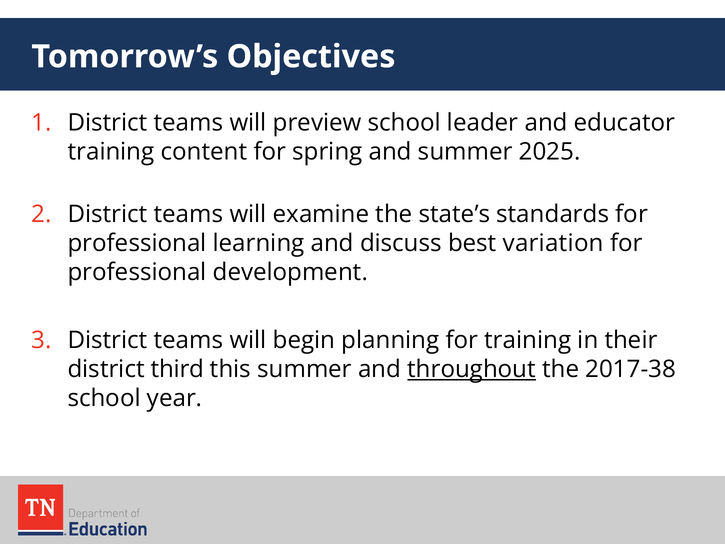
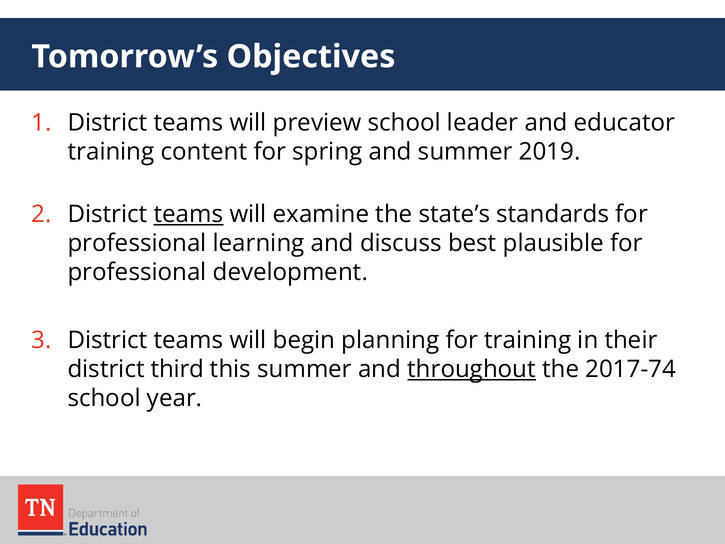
2025: 2025 -> 2019
teams at (188, 214) underline: none -> present
variation: variation -> plausible
2017-38: 2017-38 -> 2017-74
